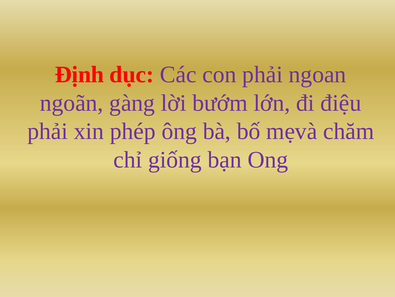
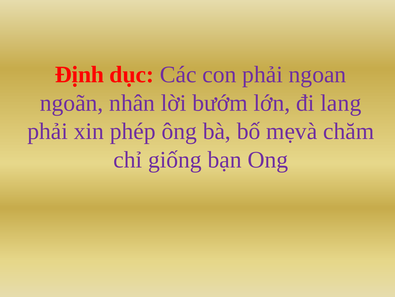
gàng: gàng -> nhân
điệu: điệu -> lang
